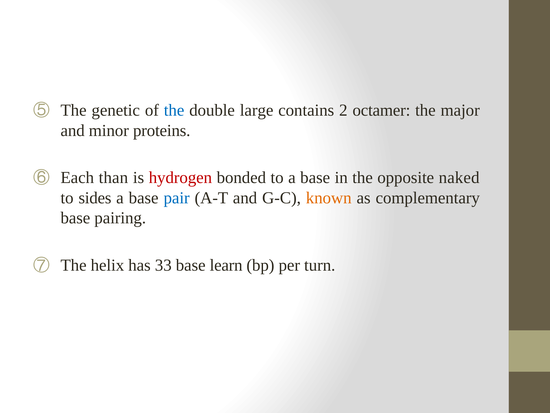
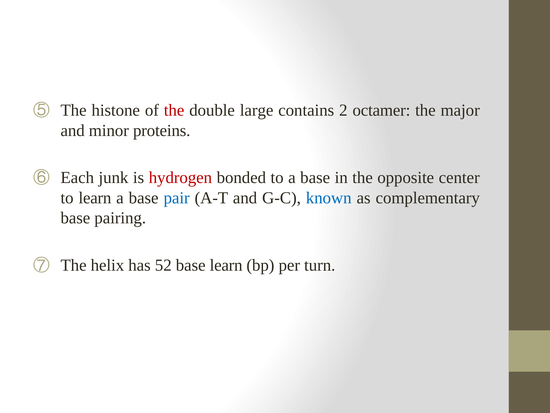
genetic: genetic -> histone
the at (174, 110) colour: blue -> red
than: than -> junk
naked: naked -> center
to sides: sides -> learn
known colour: orange -> blue
33: 33 -> 52
